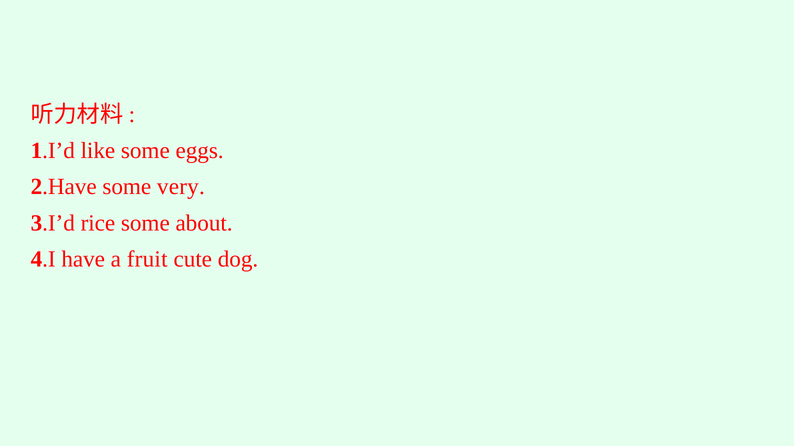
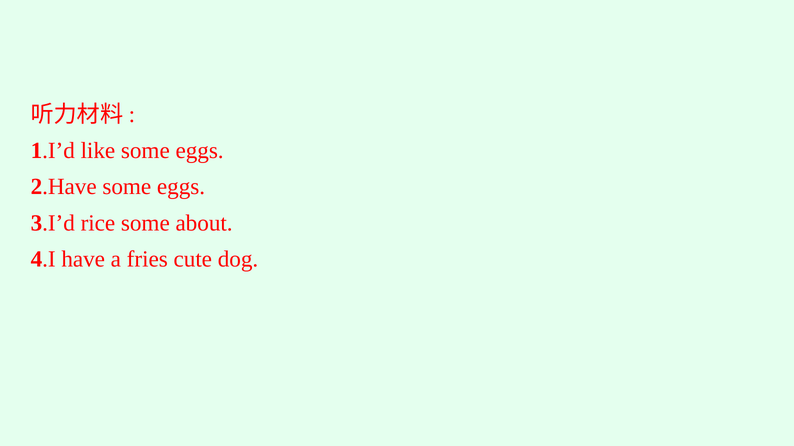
2.Have some very: very -> eggs
fruit: fruit -> fries
